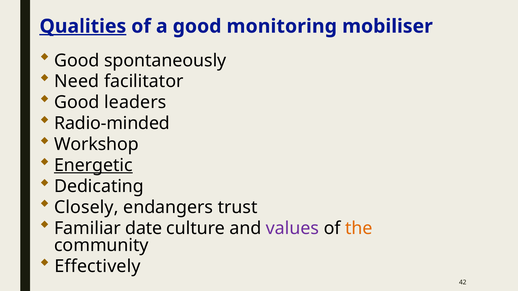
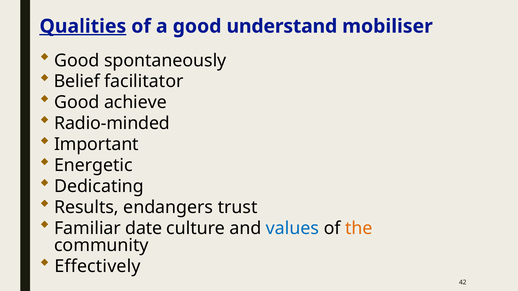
monitoring: monitoring -> understand
Need: Need -> Belief
leaders: leaders -> achieve
Workshop: Workshop -> Important
Energetic underline: present -> none
Closely: Closely -> Results
values colour: purple -> blue
